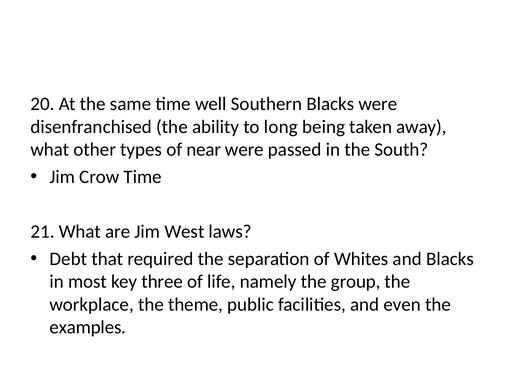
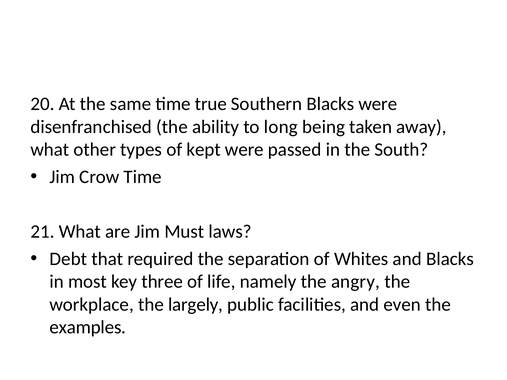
well: well -> true
near: near -> kept
West: West -> Must
group: group -> angry
theme: theme -> largely
